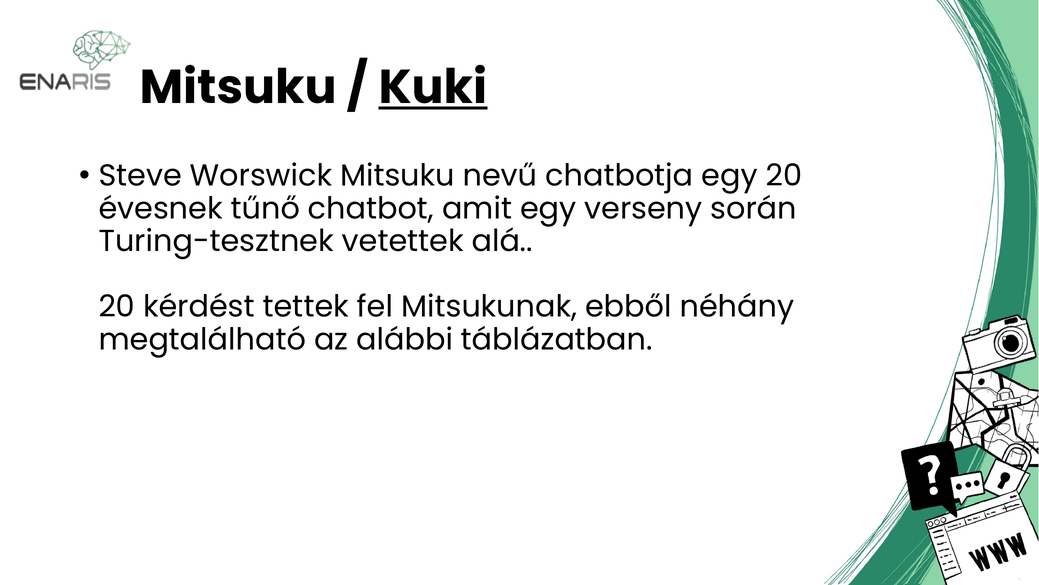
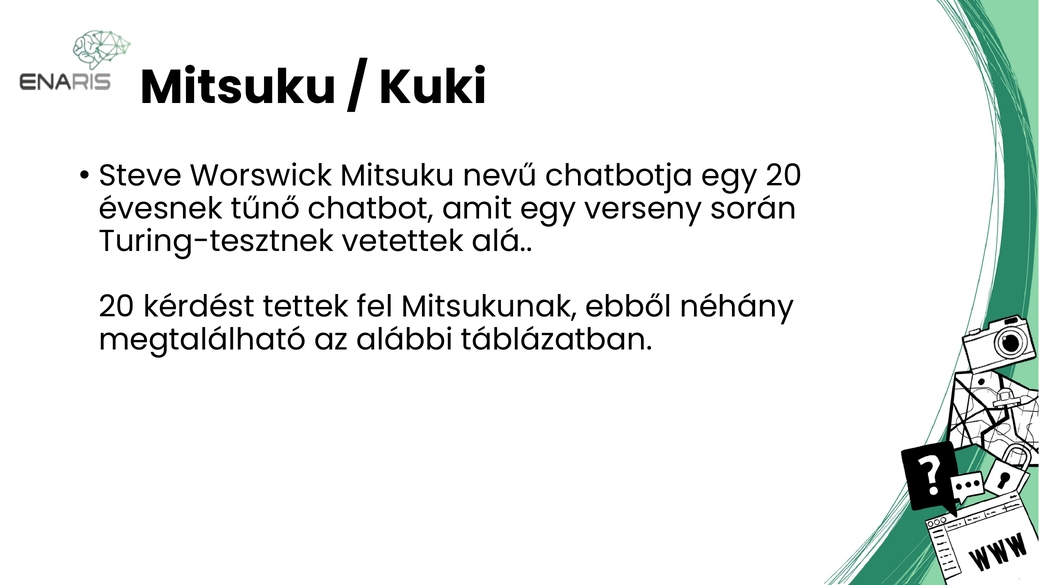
Kuki underline: present -> none
